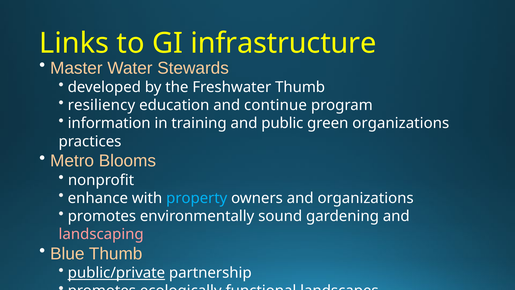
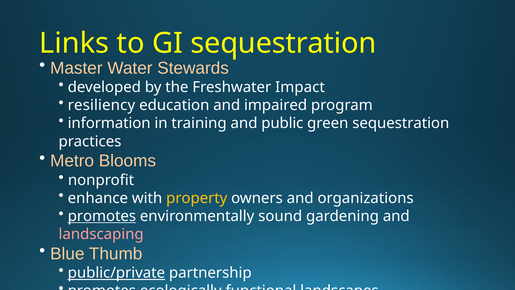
GI infrastructure: infrastructure -> sequestration
Freshwater Thumb: Thumb -> Impact
continue: continue -> impaired
green organizations: organizations -> sequestration
property colour: light blue -> yellow
promotes at (102, 216) underline: none -> present
